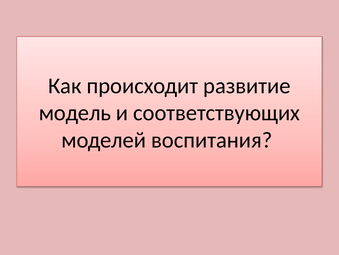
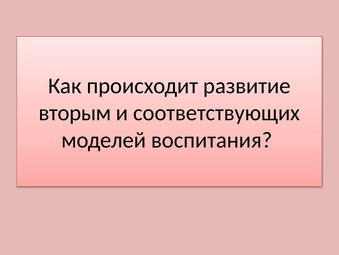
модель: модель -> вторым
